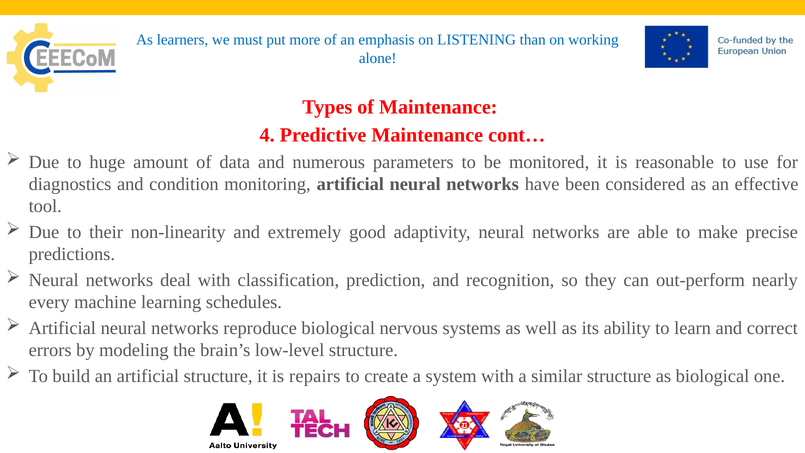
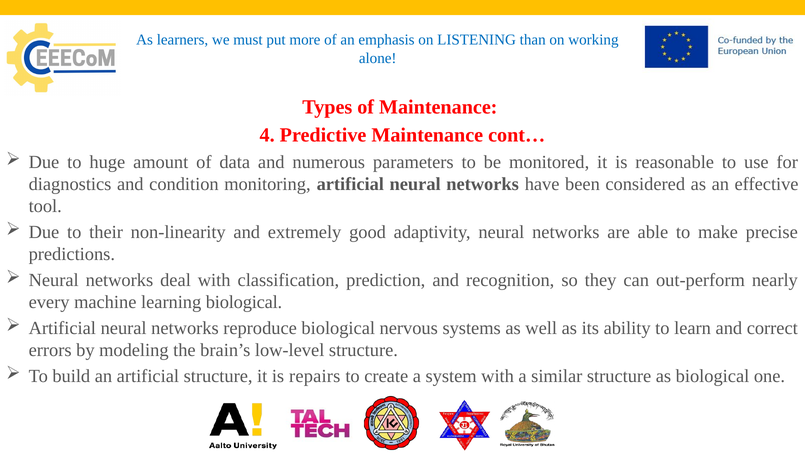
learning schedules: schedules -> biological
